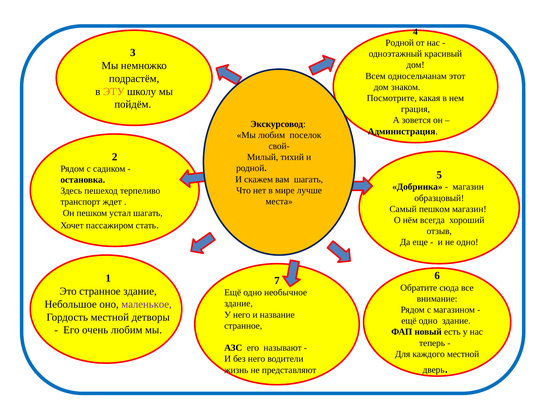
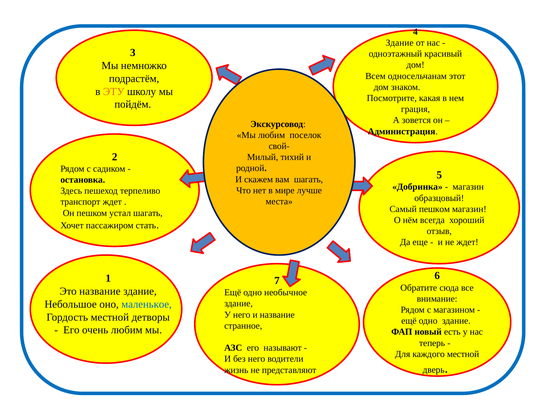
Родной at (400, 43): Родной -> Здание
не одно: одно -> ждет
Это странное: странное -> название
маленькое colour: purple -> blue
